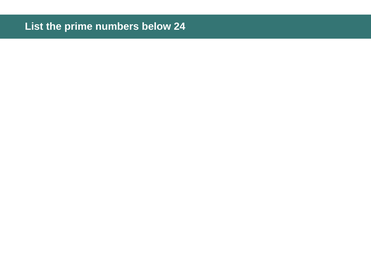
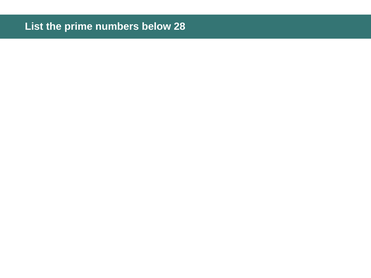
24: 24 -> 28
